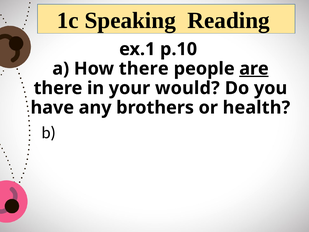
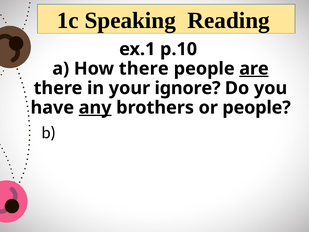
would: would -> ignore
any underline: none -> present
or health: health -> people
